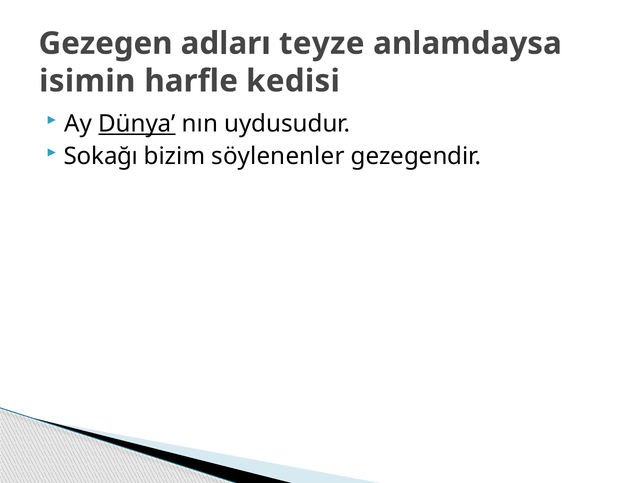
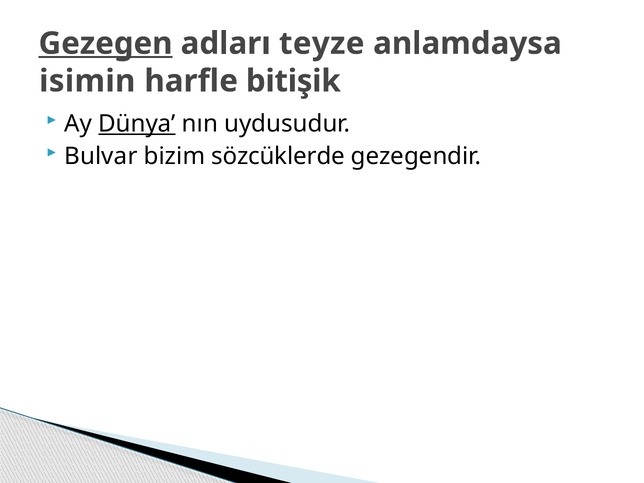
Gezegen underline: none -> present
kedisi: kedisi -> bitişik
Sokağı: Sokağı -> Bulvar
söylenenler: söylenenler -> sözcüklerde
